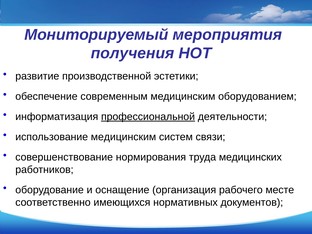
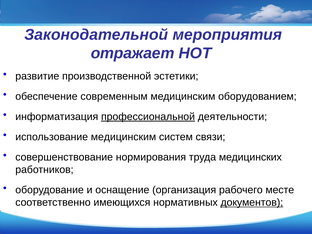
Мониторируемый: Мониторируемый -> Законодательной
получения: получения -> отражает
документов underline: none -> present
